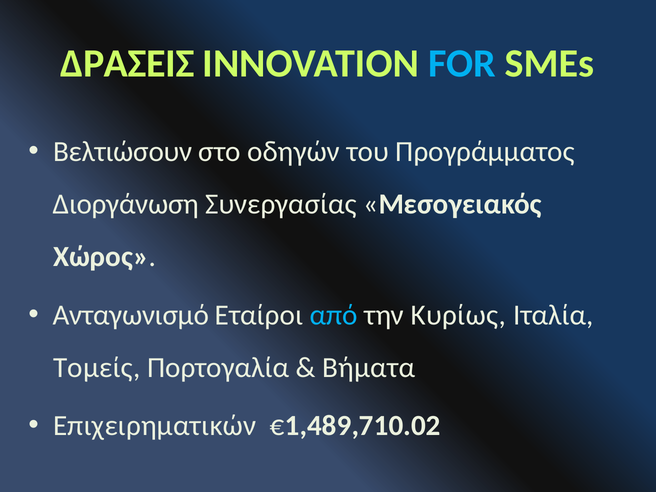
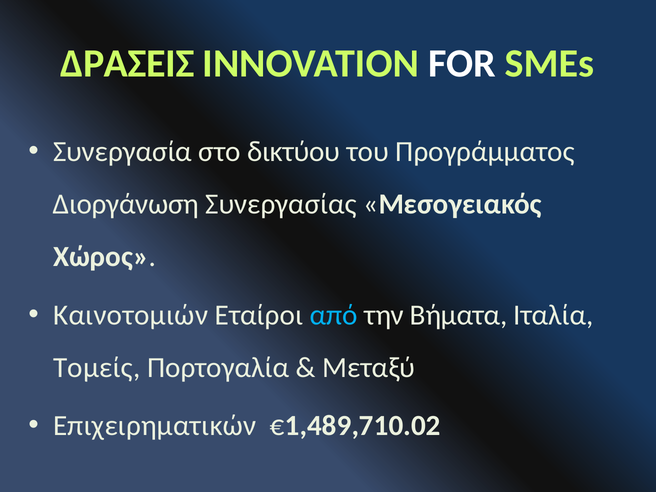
FOR colour: light blue -> white
Βελτιώσουν: Βελτιώσουν -> Συνεργασία
οδηγών: οδηγών -> δικτύου
Ανταγωνισμό: Ανταγωνισμό -> Καινοτομιών
Κυρίως: Κυρίως -> Βήματα
Βήματα: Βήματα -> Μεταξύ
